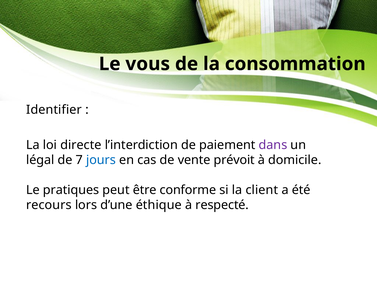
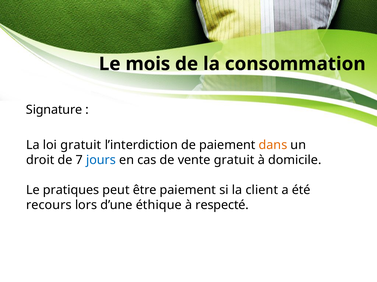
vous: vous -> mois
Identifier: Identifier -> Signature
loi directe: directe -> gratuit
dans colour: purple -> orange
légal: légal -> droit
vente prévoit: prévoit -> gratuit
être conforme: conforme -> paiement
